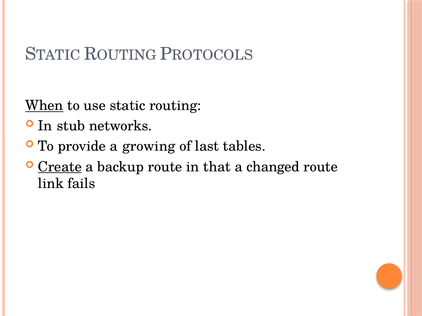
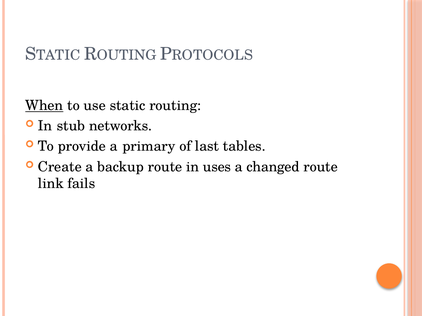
growing: growing -> primary
Create underline: present -> none
that: that -> uses
